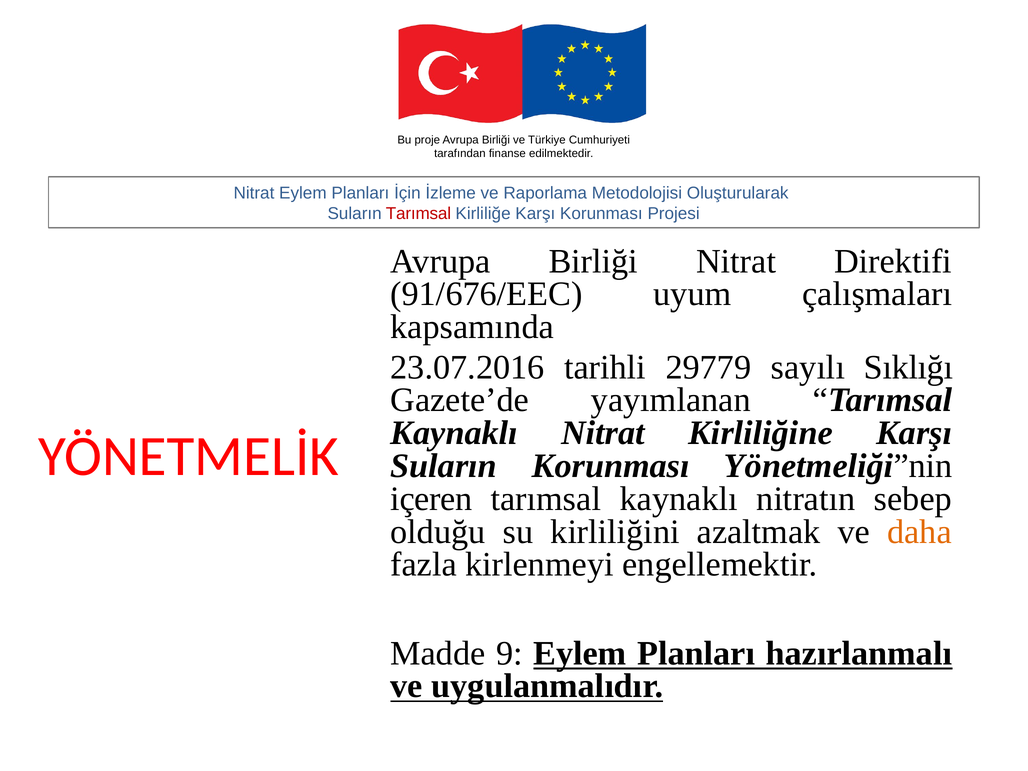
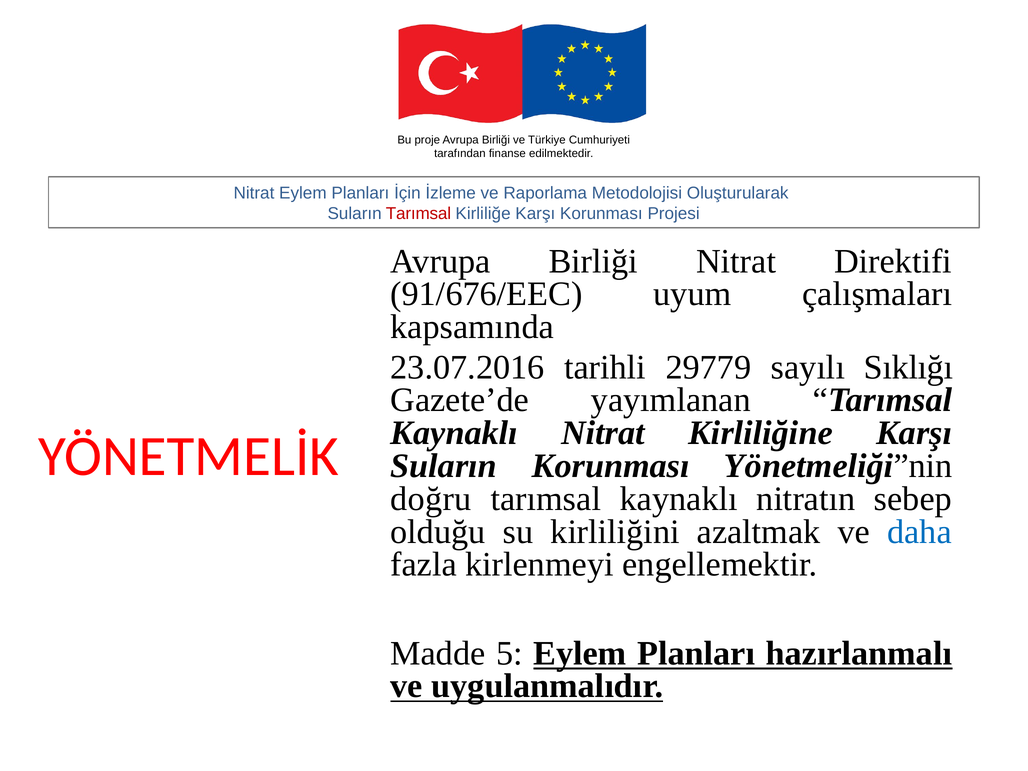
içeren: içeren -> doğru
daha colour: orange -> blue
9: 9 -> 5
